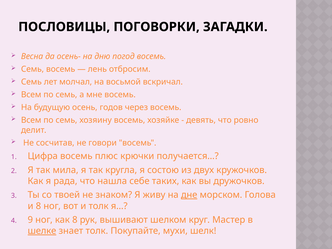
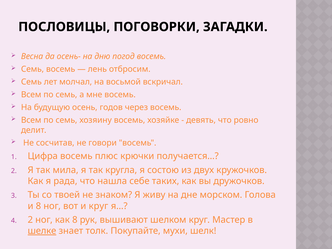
дне underline: present -> none
и толк: толк -> круг
9 at (30, 220): 9 -> 2
